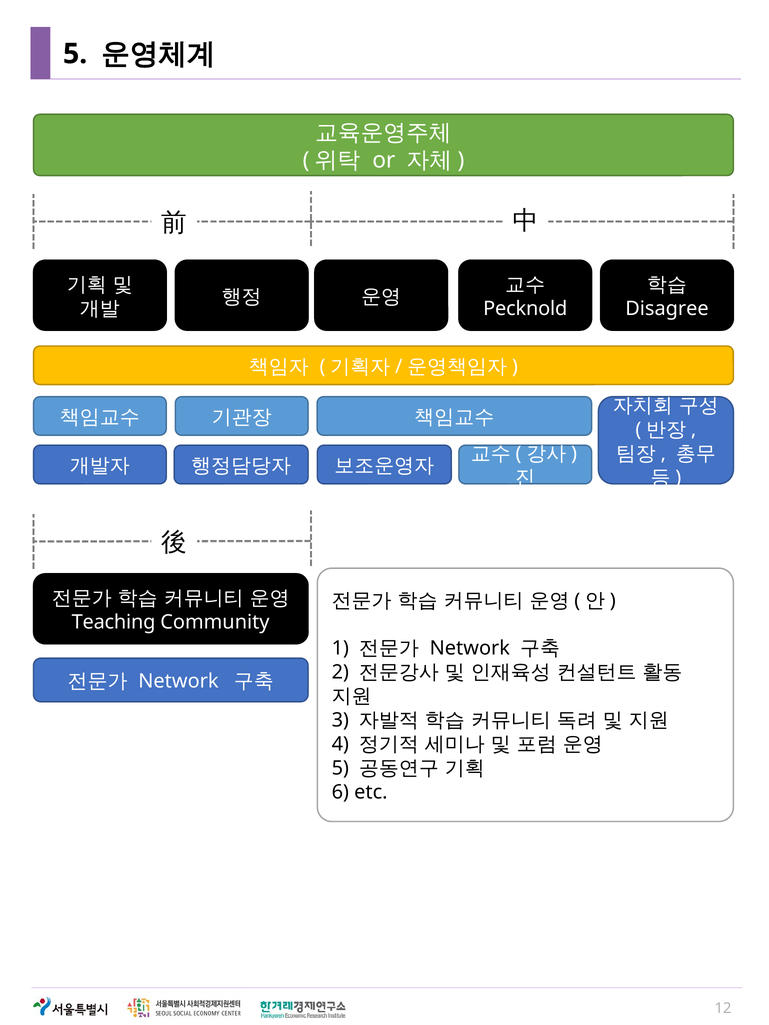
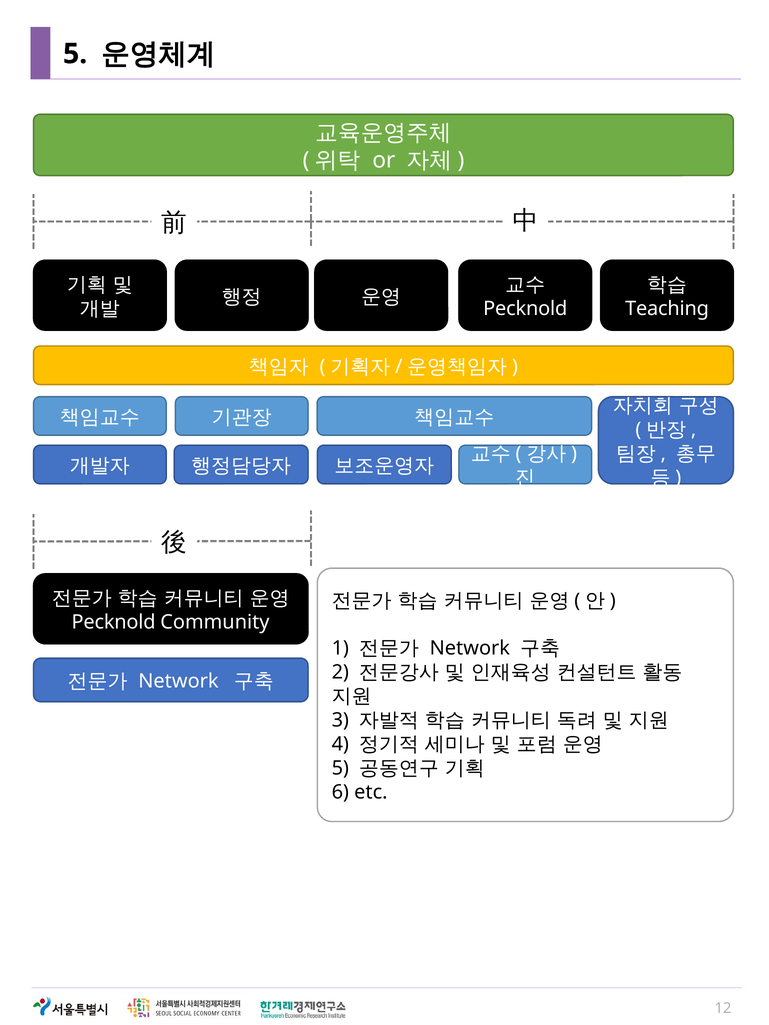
Disagree: Disagree -> Teaching
Teaching at (114, 622): Teaching -> Pecknold
